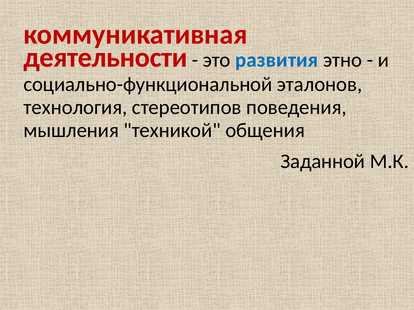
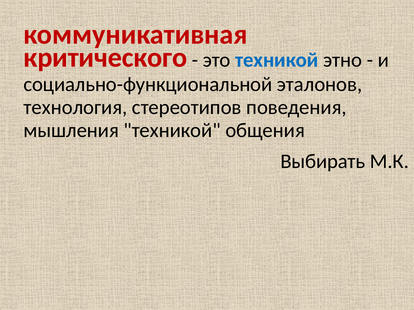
деятельности: деятельности -> критического
это развития: развития -> техникой
Заданной: Заданной -> Выбирать
